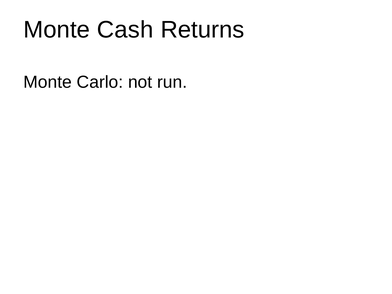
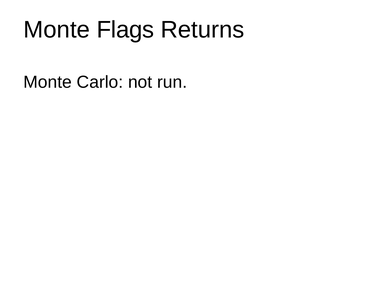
Cash: Cash -> Flags
